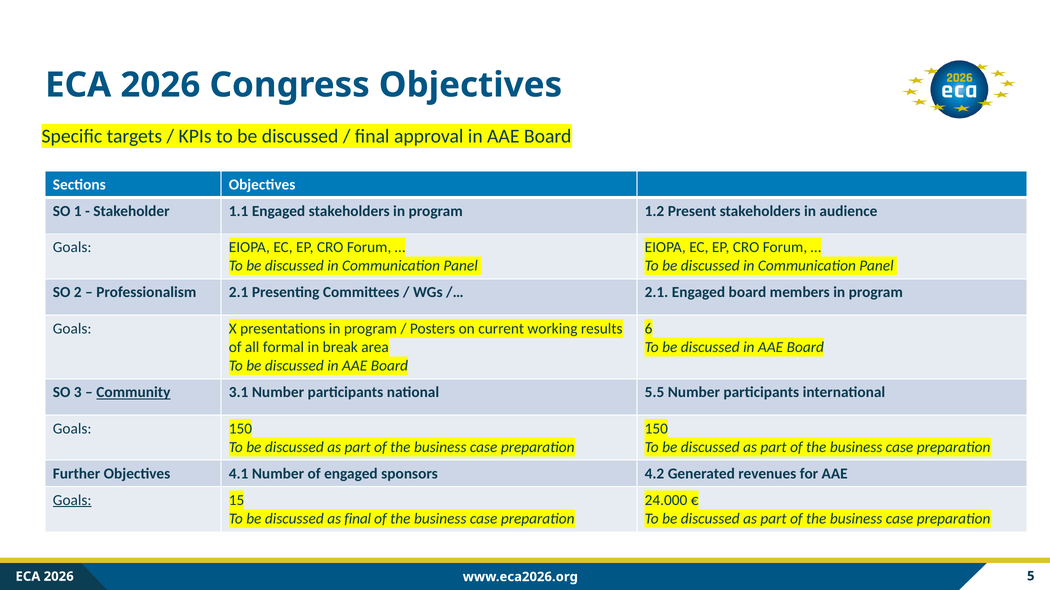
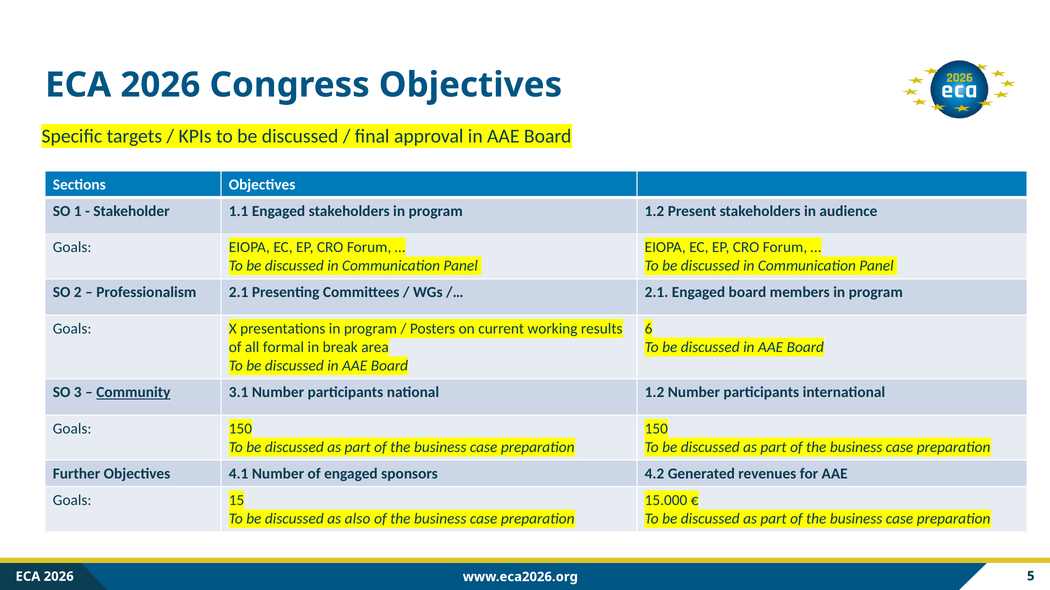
national 5.5: 5.5 -> 1.2
Goals at (72, 501) underline: present -> none
24.000: 24.000 -> 15.000
as final: final -> also
